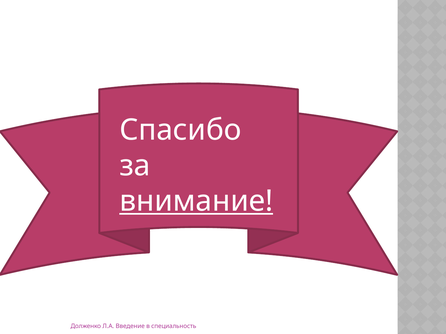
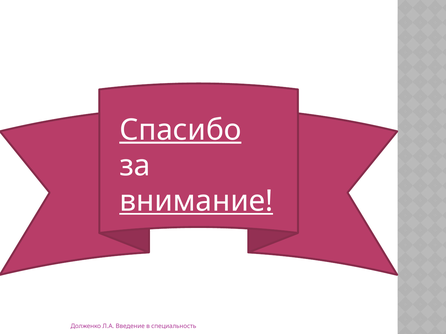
Спасибо underline: none -> present
